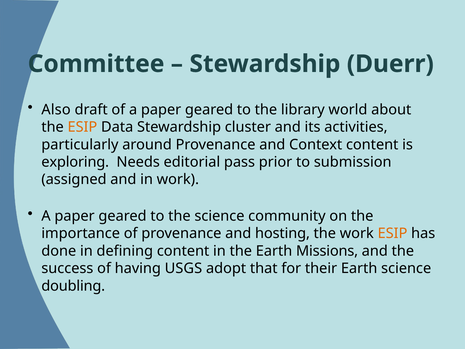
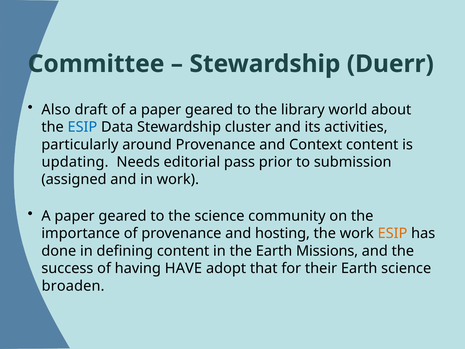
ESIP at (82, 127) colour: orange -> blue
exploring: exploring -> updating
USGS: USGS -> HAVE
doubling: doubling -> broaden
